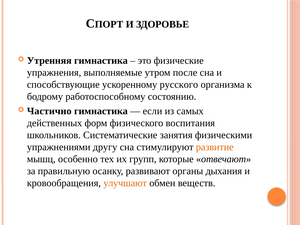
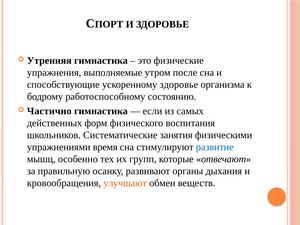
ускоренному русского: русского -> здоровье
другу: другу -> время
развитие colour: orange -> blue
